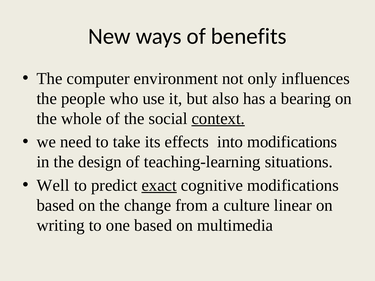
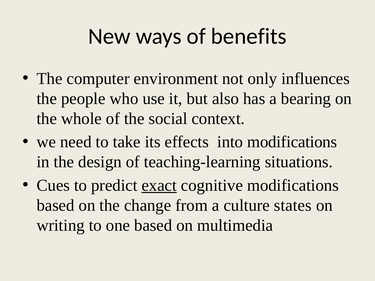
context underline: present -> none
Well: Well -> Cues
linear: linear -> states
